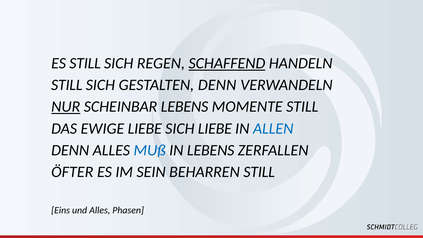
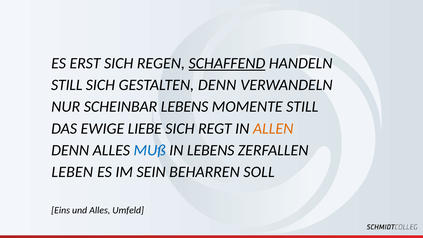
ES STILL: STILL -> ERST
NUR underline: present -> none
SICH LIEBE: LIEBE -> REGT
ALLEN colour: blue -> orange
ÖFTER: ÖFTER -> LEBEN
BEHARREN STILL: STILL -> SOLL
Phasen: Phasen -> Umfeld
